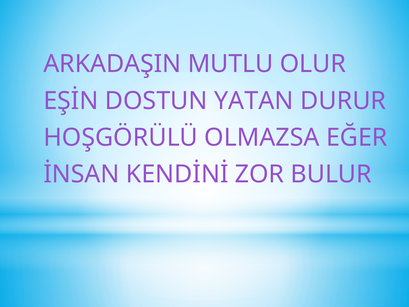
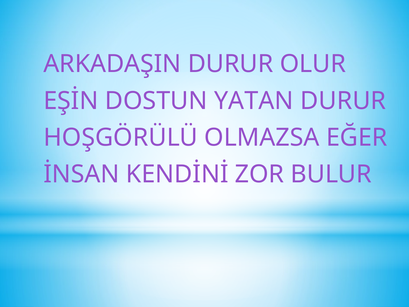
ARKADAŞIN MUTLU: MUTLU -> DURUR
